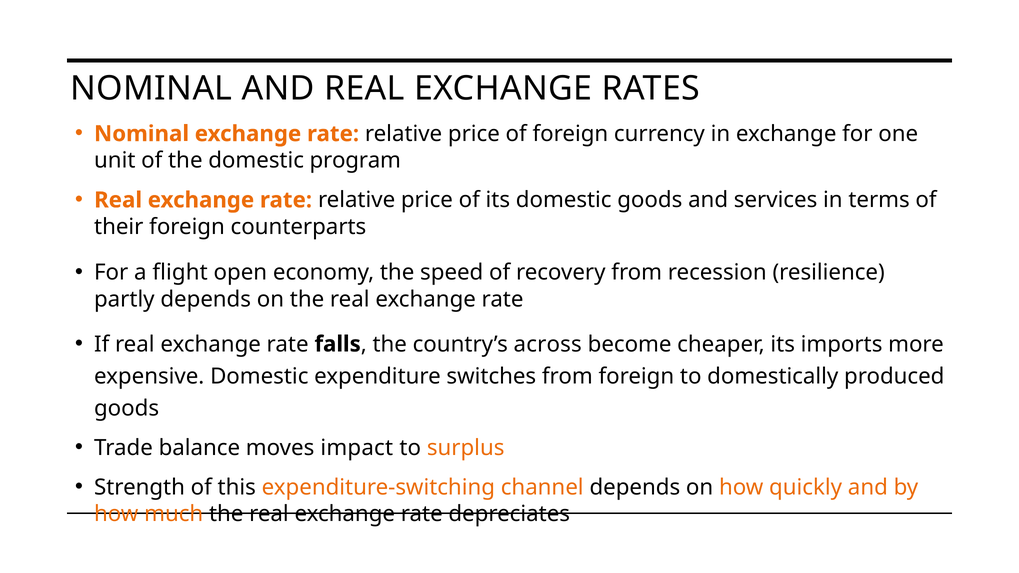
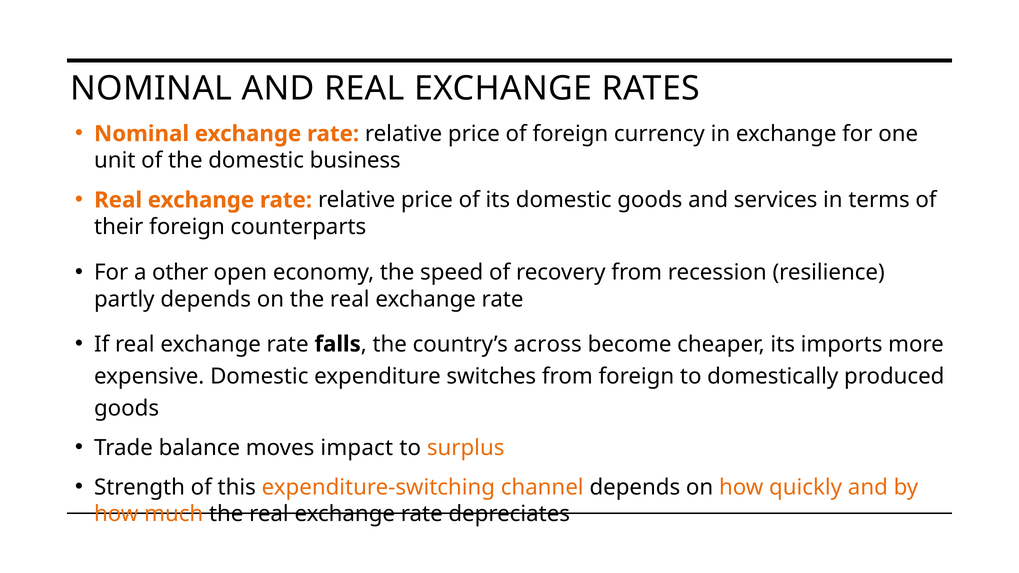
program: program -> business
flight: flight -> other
